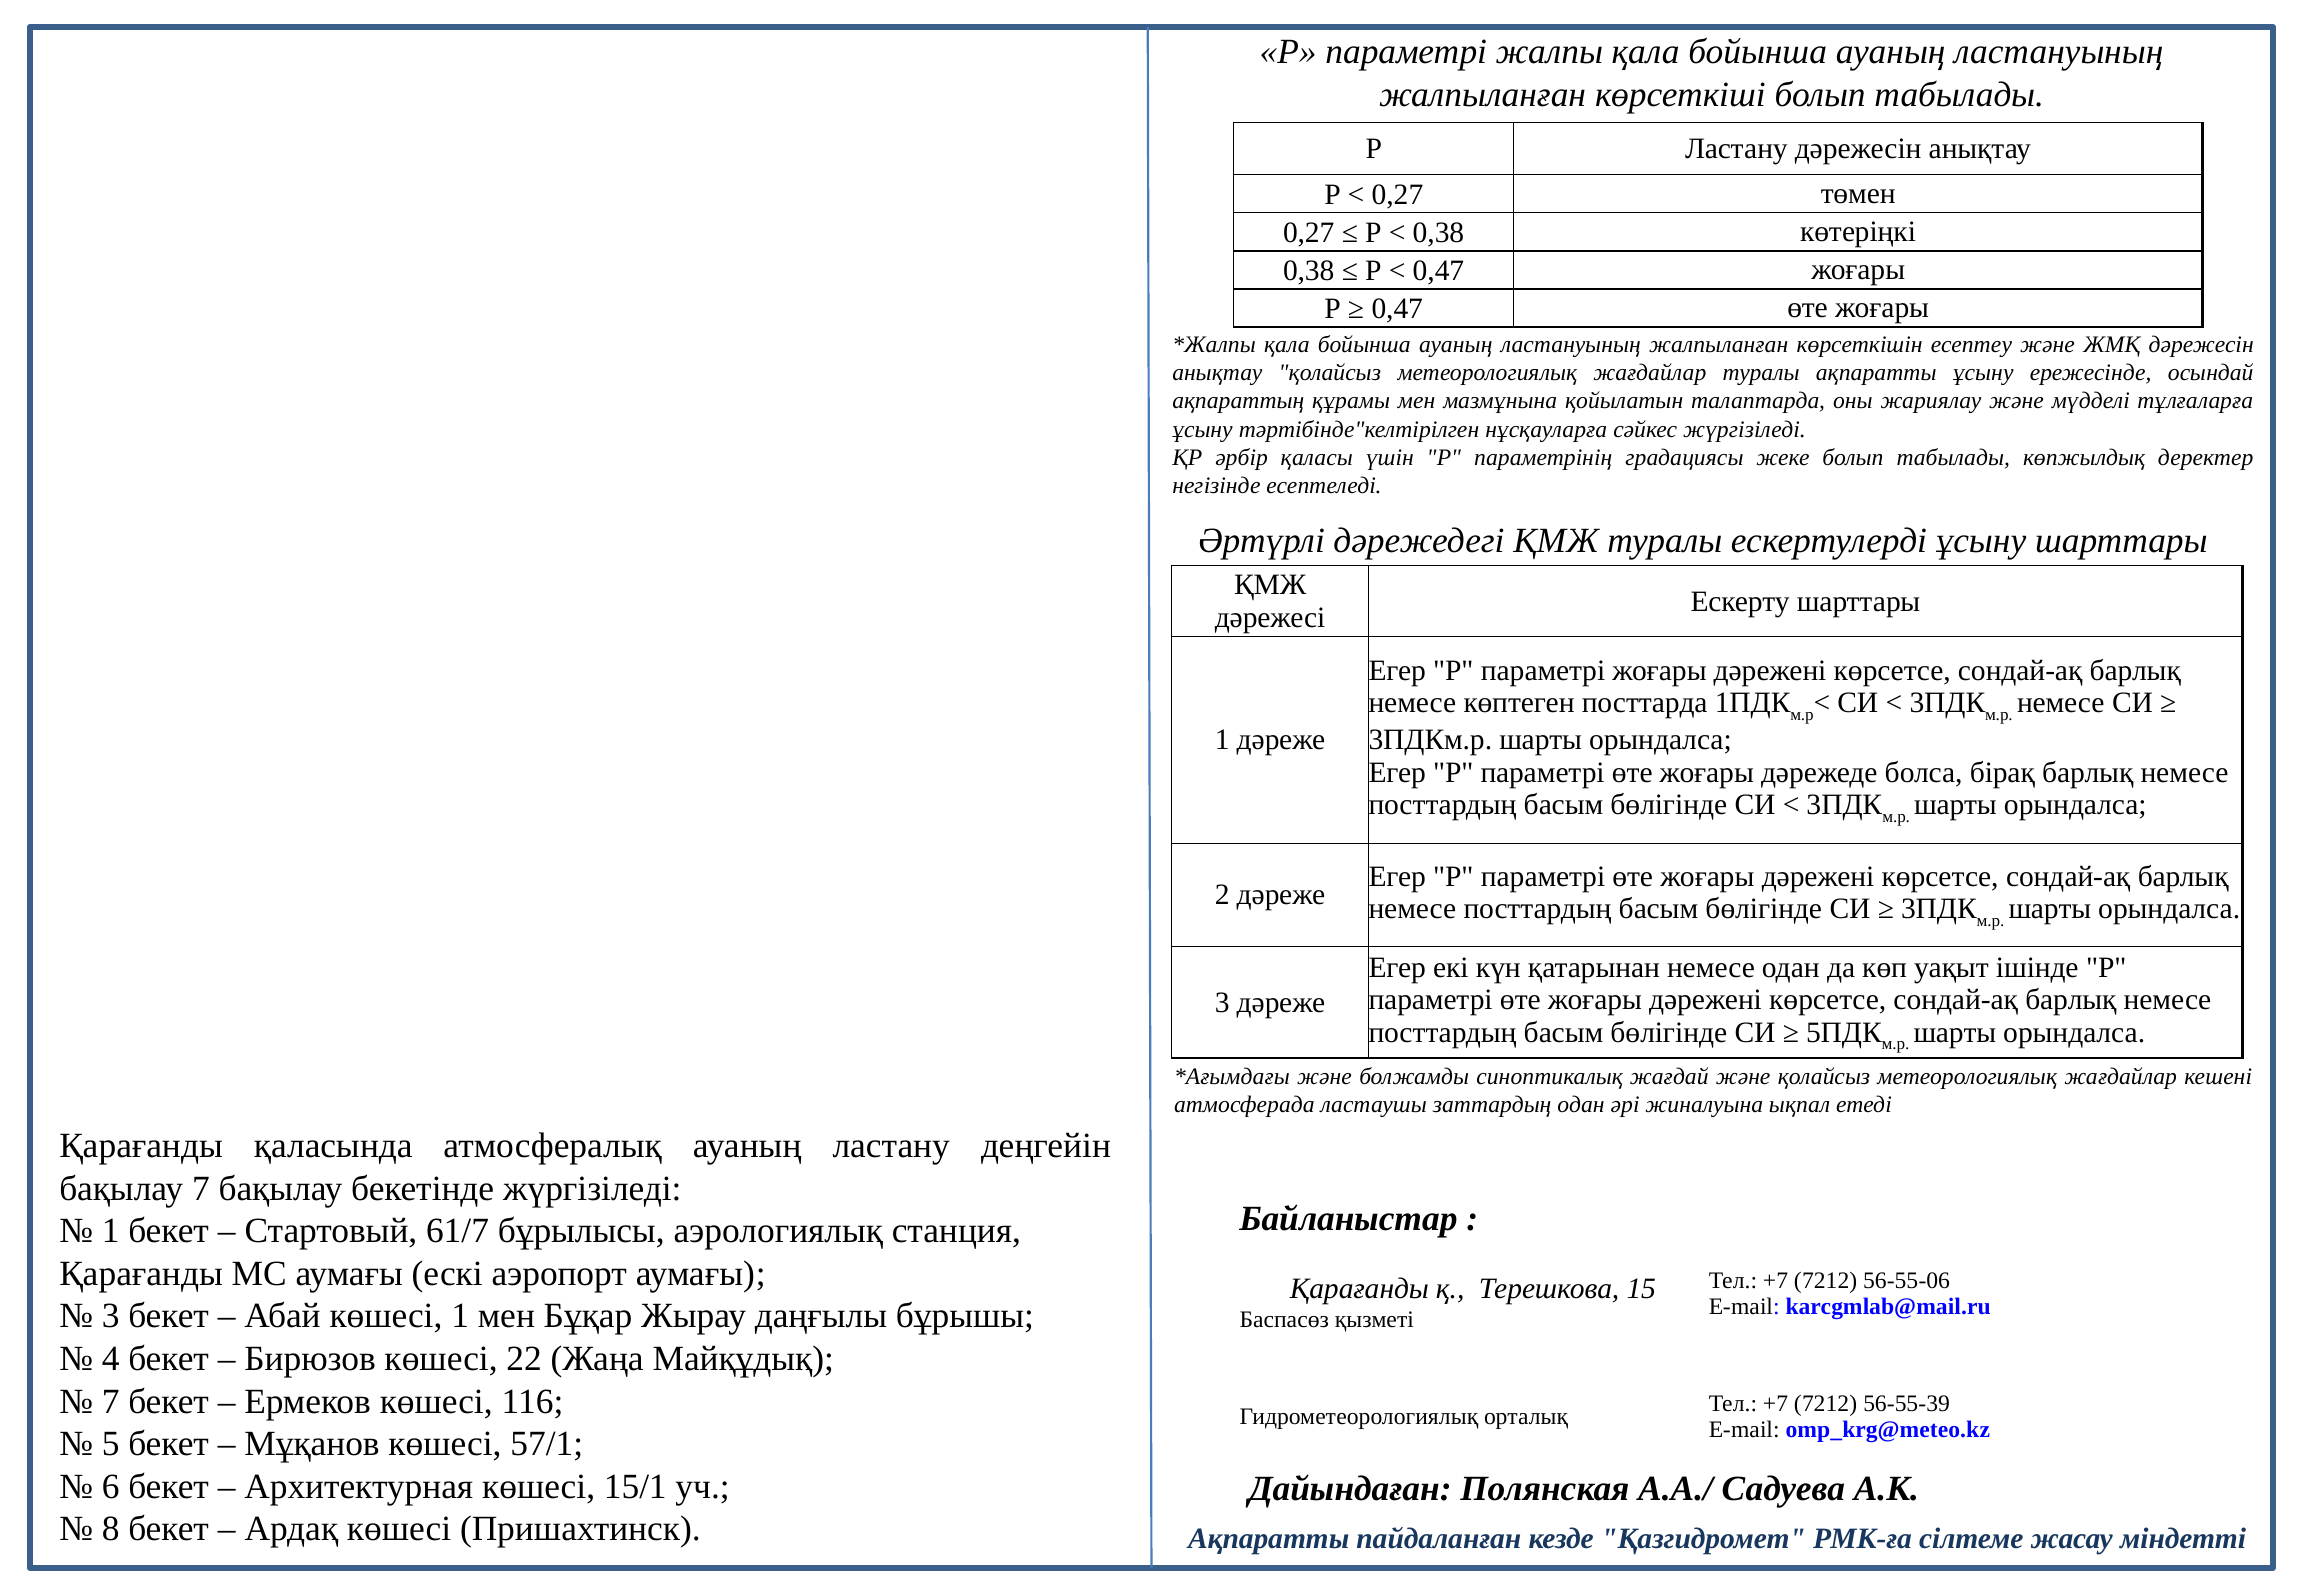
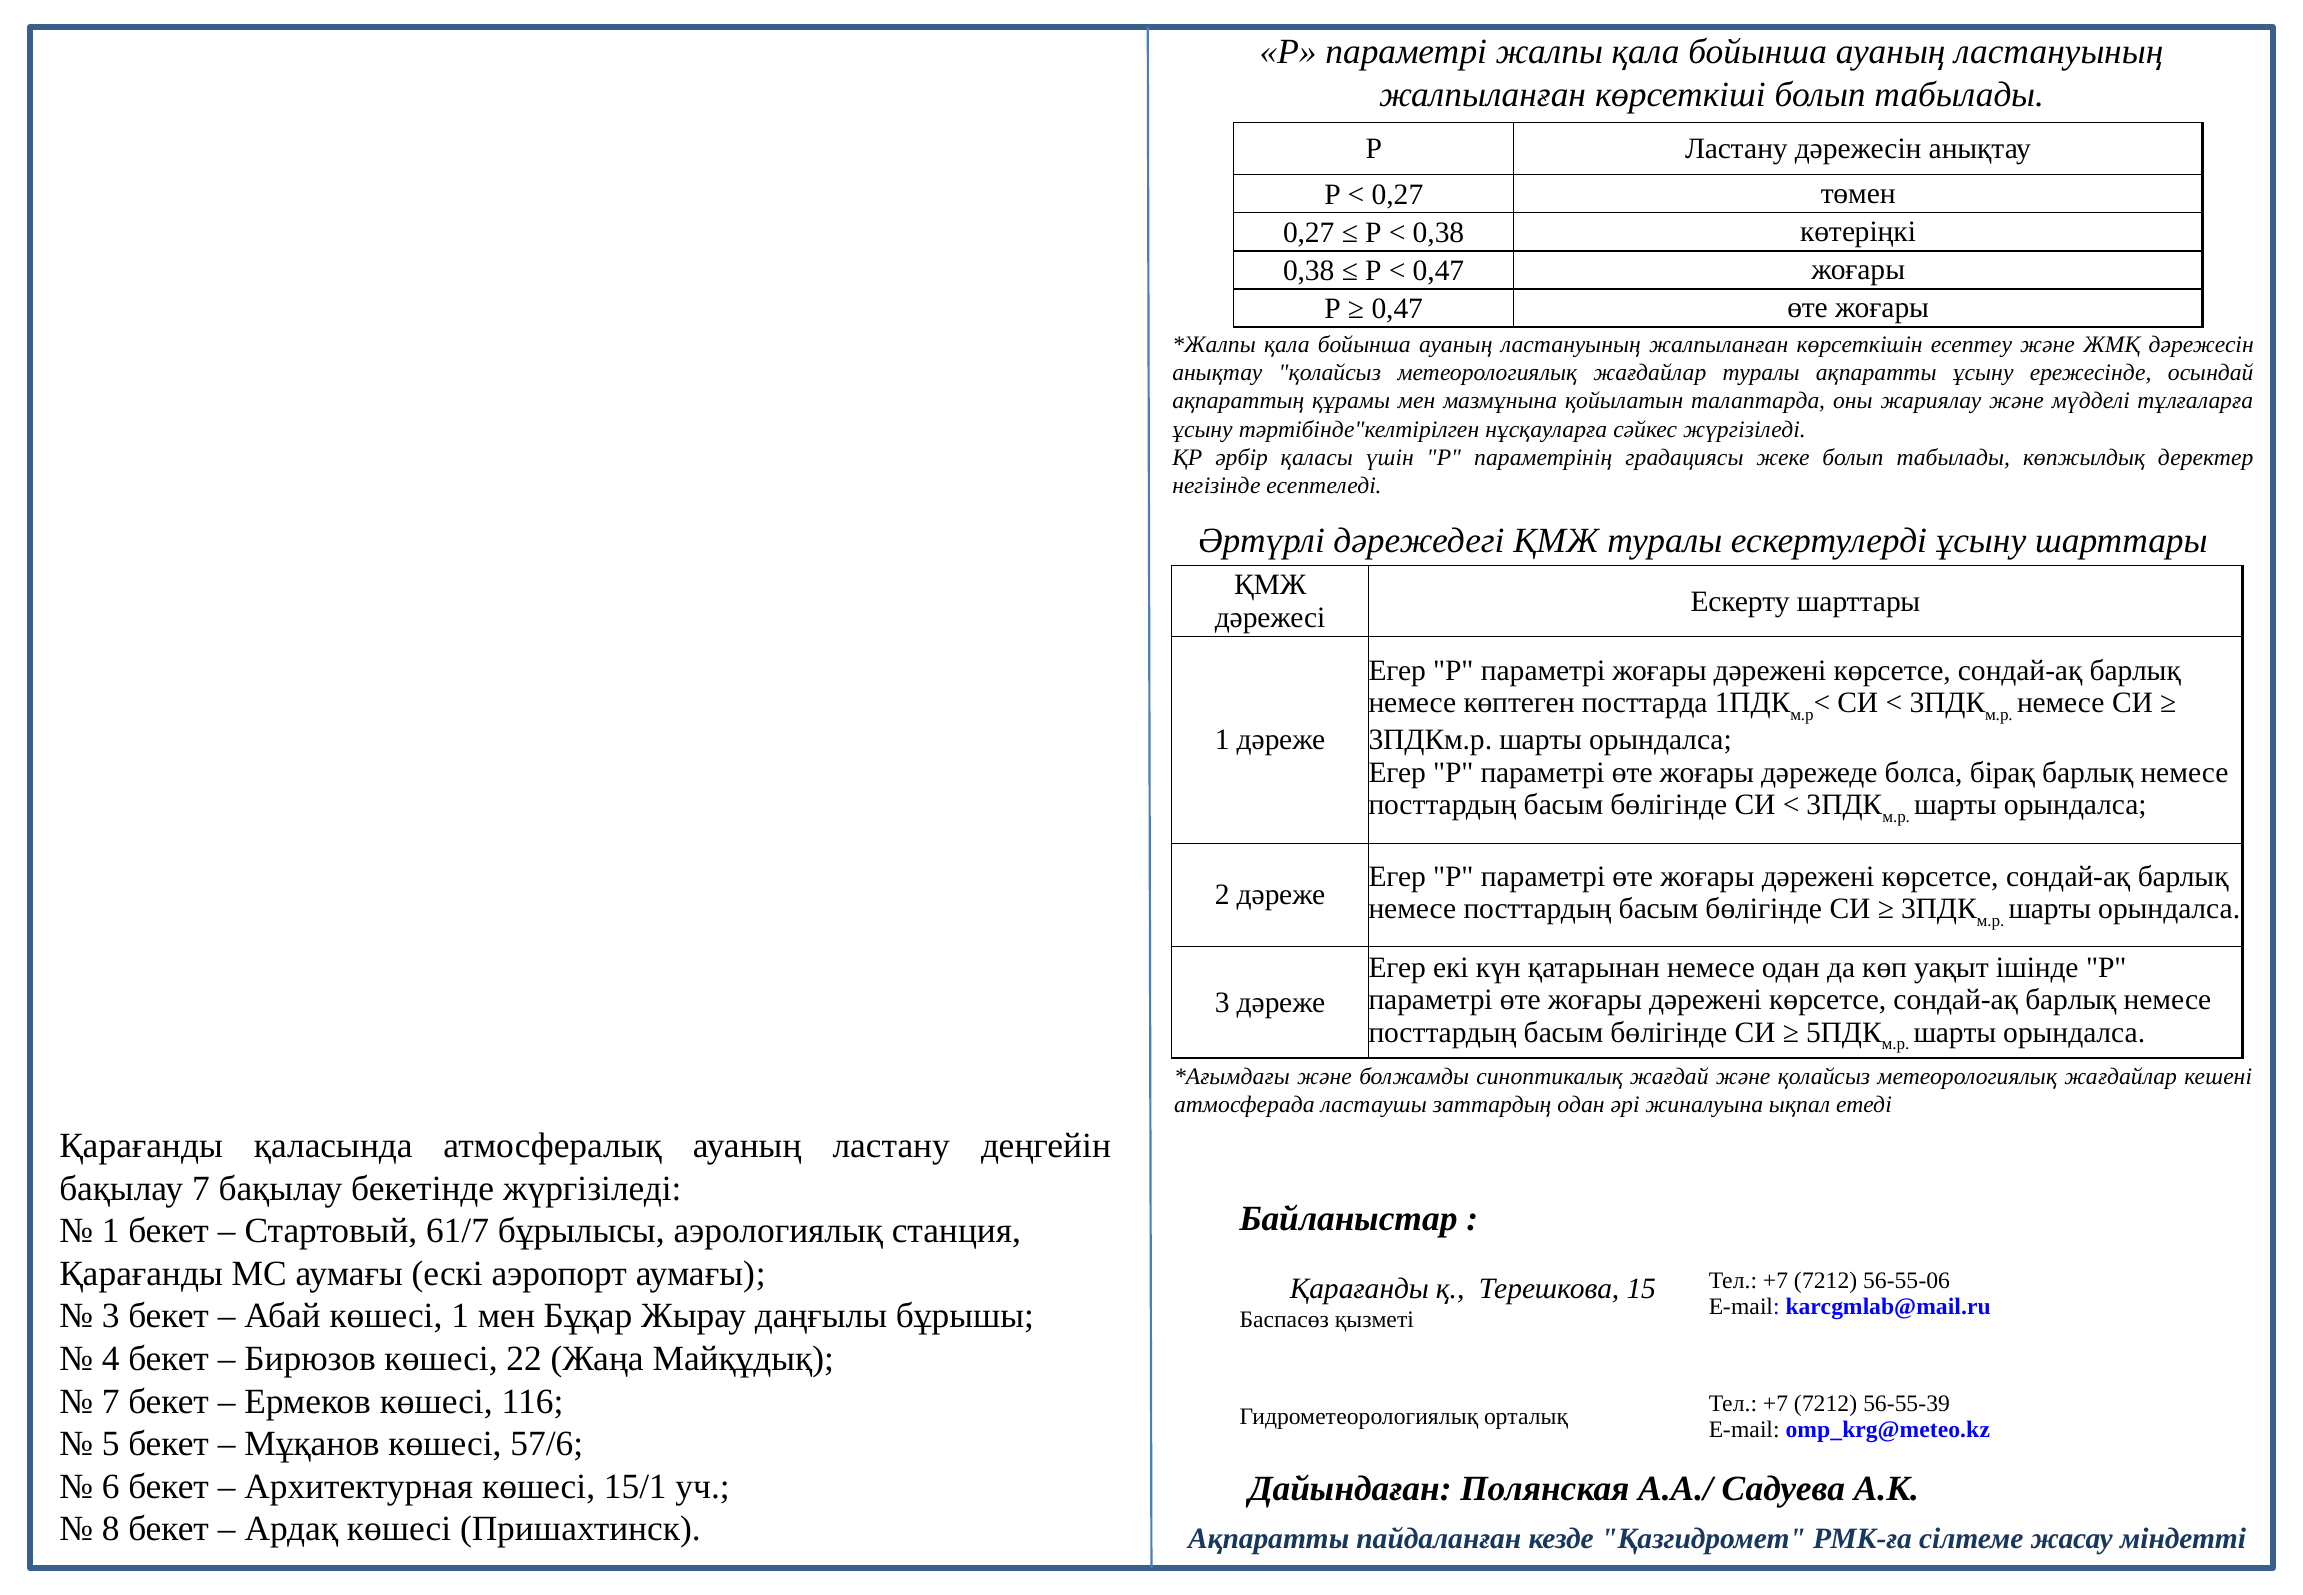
57/1: 57/1 -> 57/6
